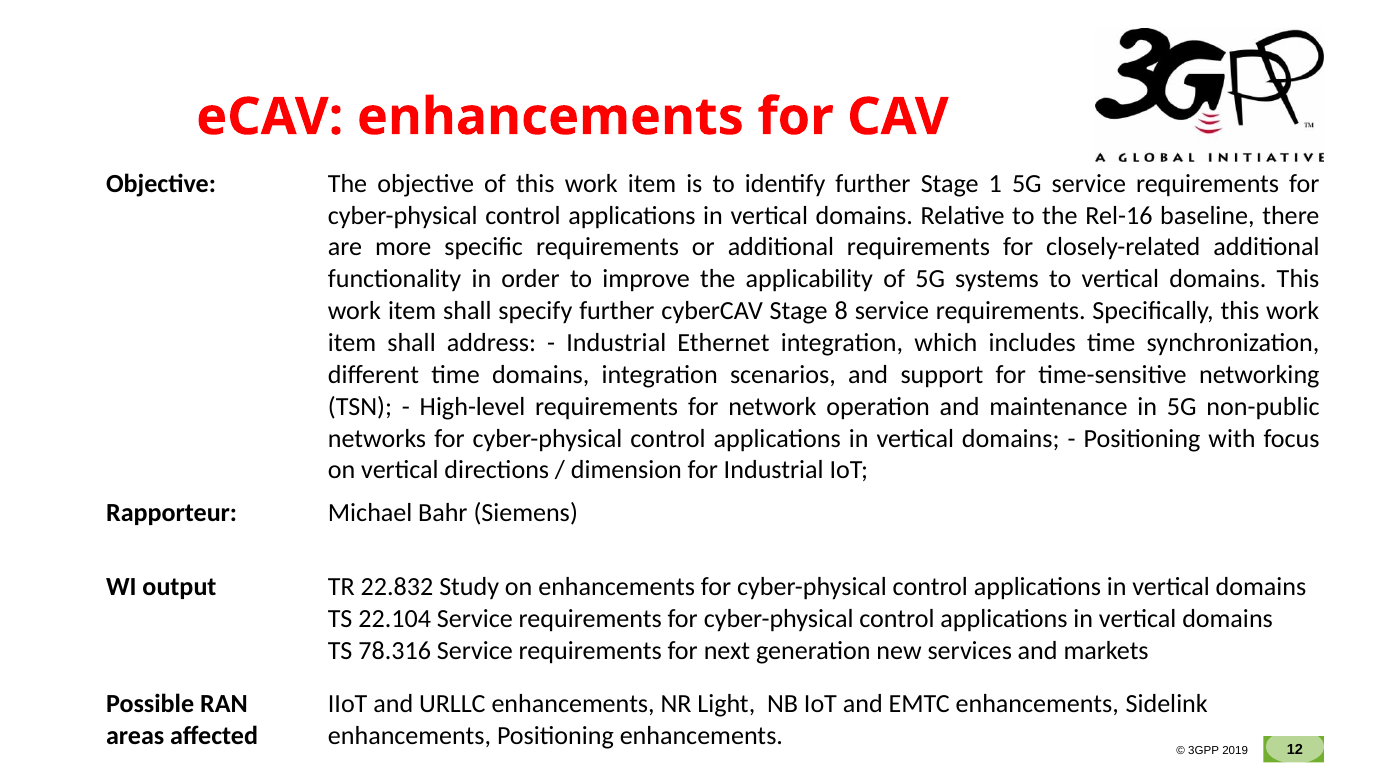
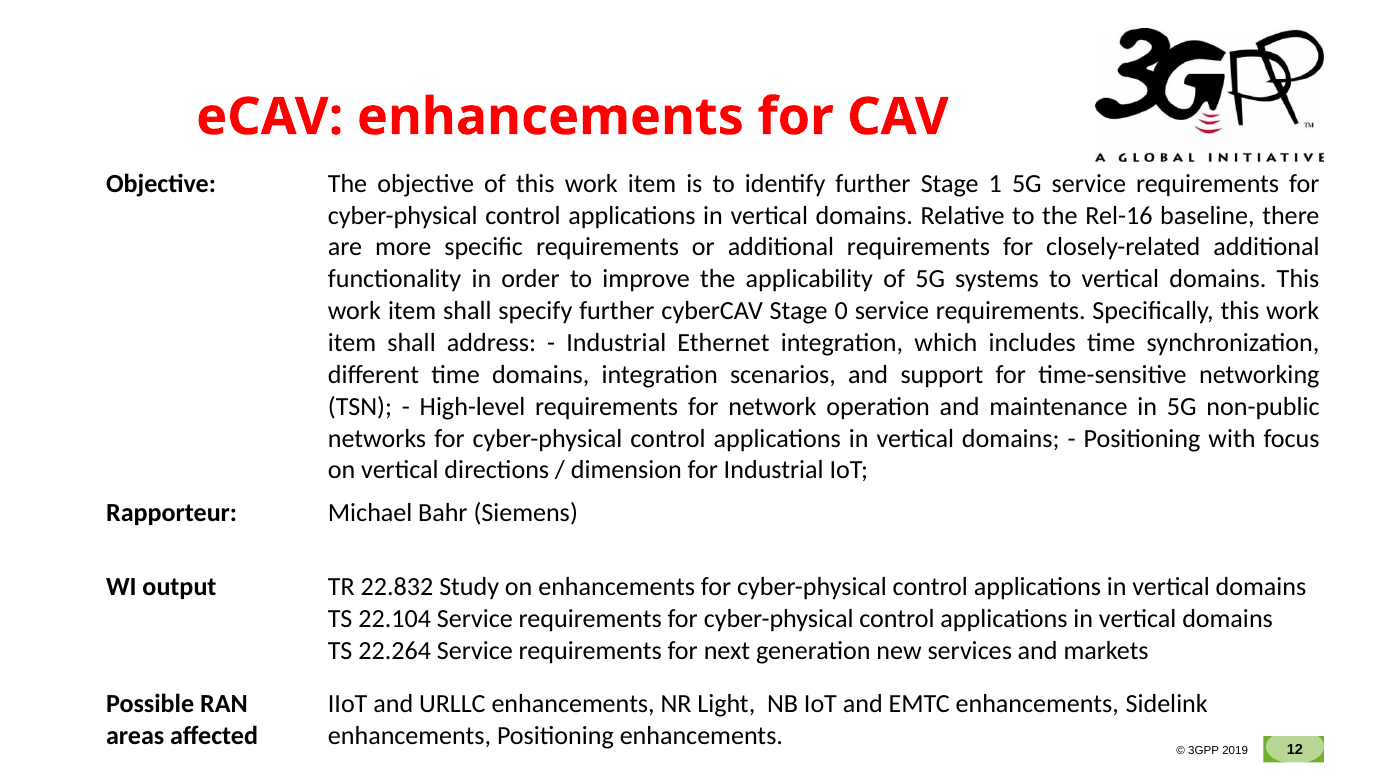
8: 8 -> 0
78.316: 78.316 -> 22.264
